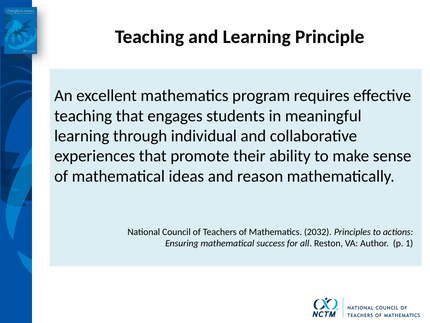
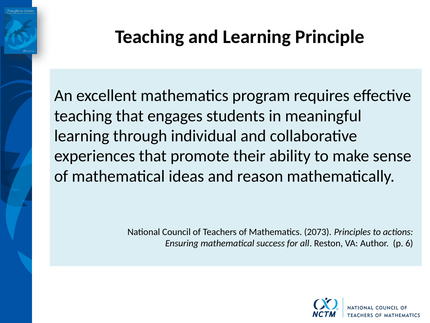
2032: 2032 -> 2073
1: 1 -> 6
